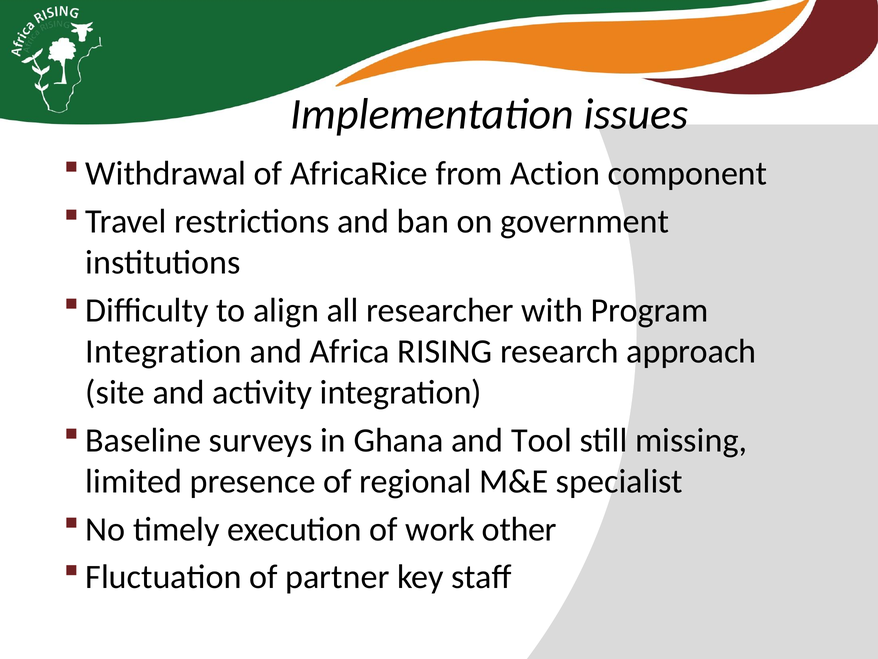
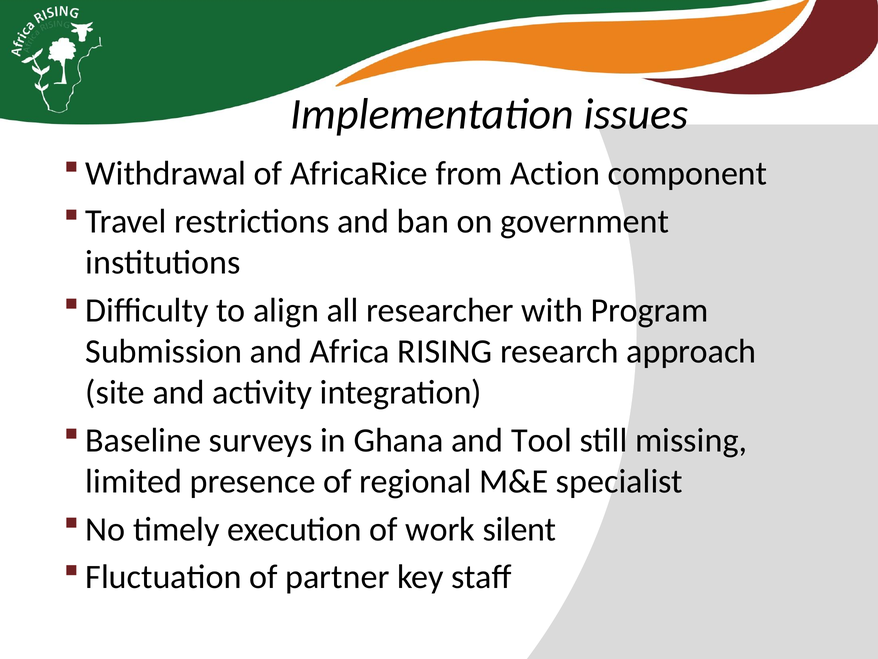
Integration at (164, 351): Integration -> Submission
other: other -> silent
